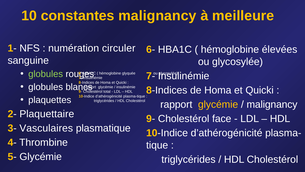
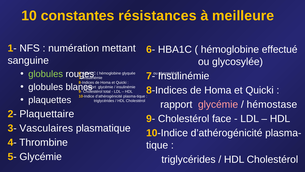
constantes malignancy: malignancy -> résistances
circuler: circuler -> mettant
élevées: élevées -> effectué
glycémie at (218, 104) colour: yellow -> pink
malignancy at (272, 104): malignancy -> hémostase
